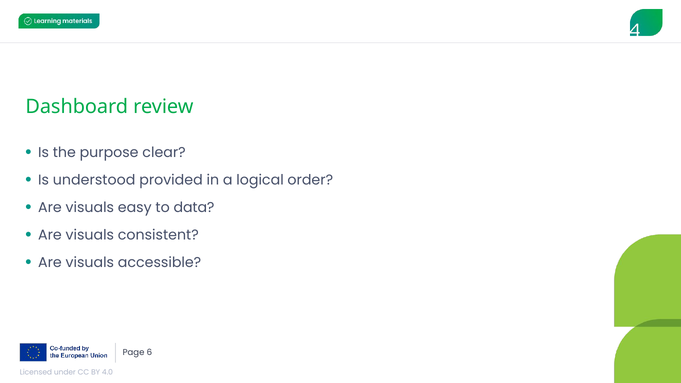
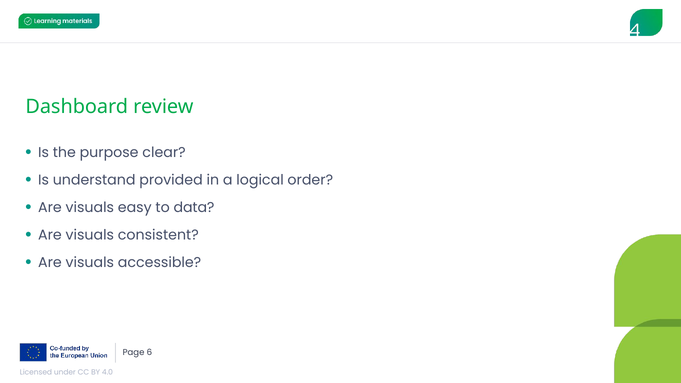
understood: understood -> understand
